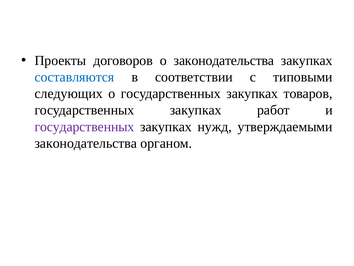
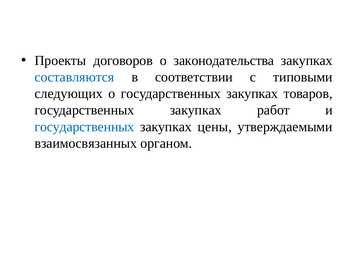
государственных at (84, 126) colour: purple -> blue
нужд: нужд -> цены
законодательства at (86, 143): законодательства -> взаимосвязанных
